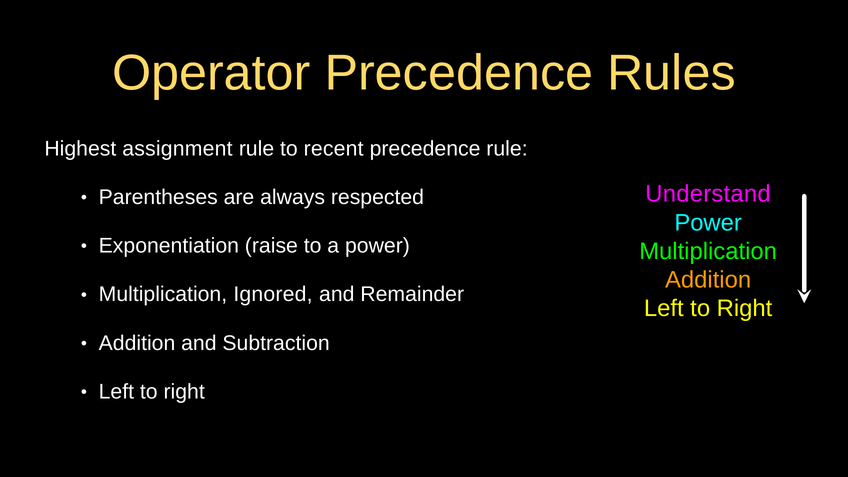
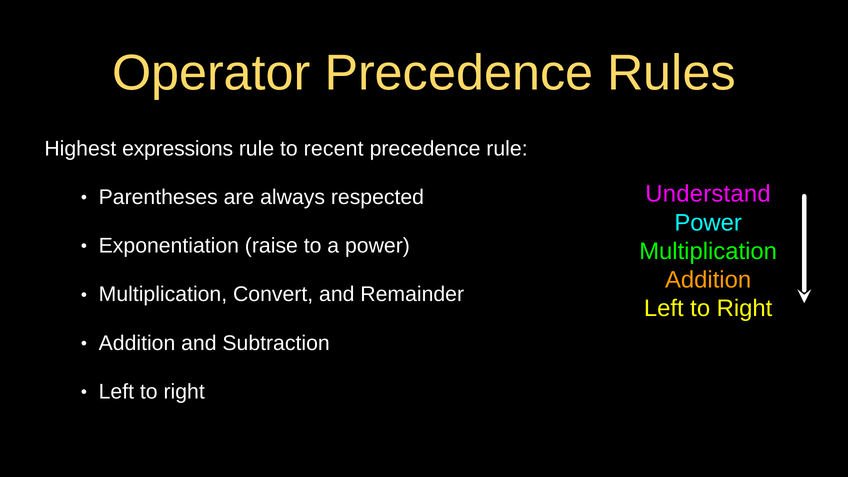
assignment: assignment -> expressions
Ignored: Ignored -> Convert
